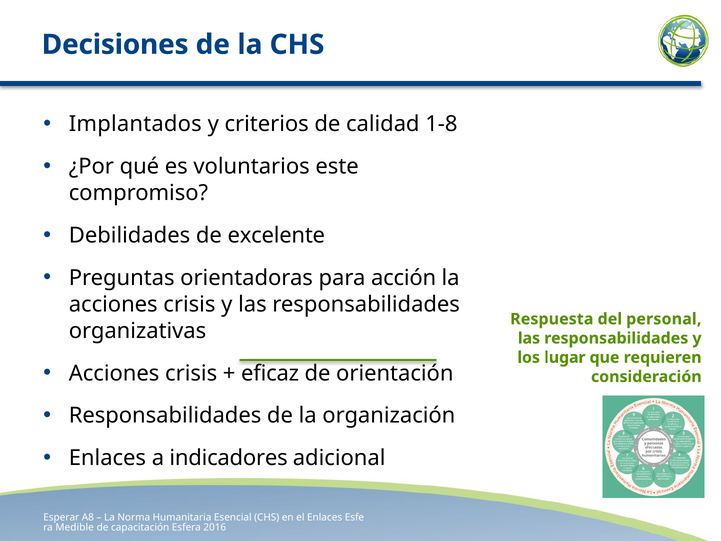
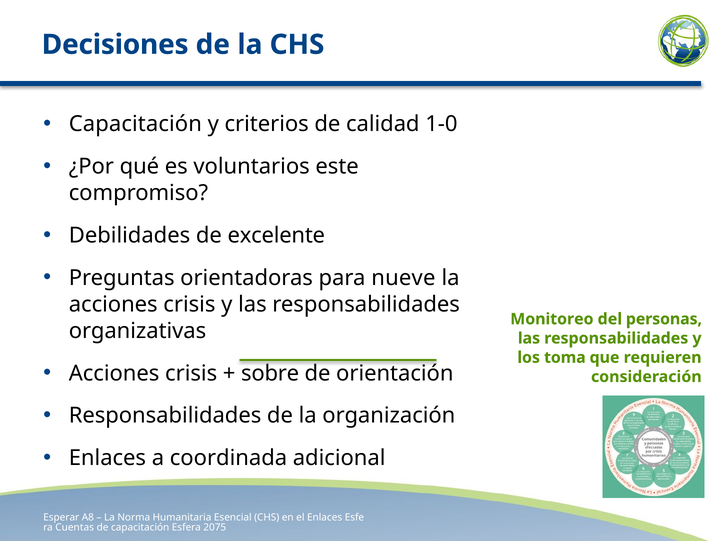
Implantados at (135, 124): Implantados -> Capacitación
1-8: 1-8 -> 1-0
acción: acción -> nueve
Respuesta: Respuesta -> Monitoreo
personal: personal -> personas
lugar: lugar -> toma
eficaz: eficaz -> sobre
indicadores: indicadores -> coordinada
Medible: Medible -> Cuentas
2016: 2016 -> 2075
